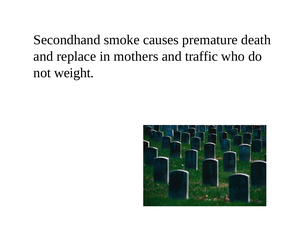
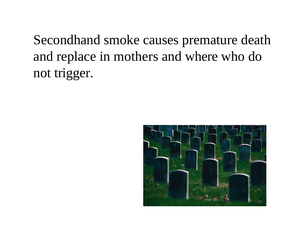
traffic: traffic -> where
weight: weight -> trigger
